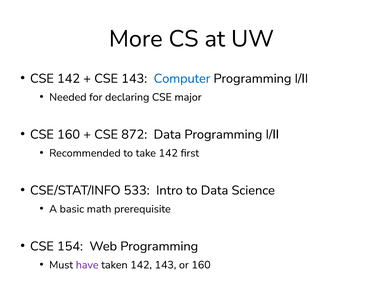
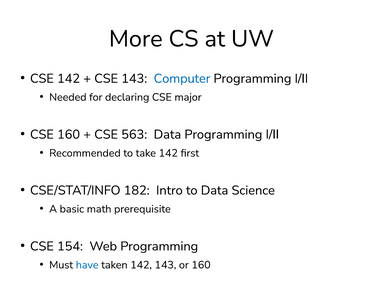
872: 872 -> 563
533: 533 -> 182
have colour: purple -> blue
